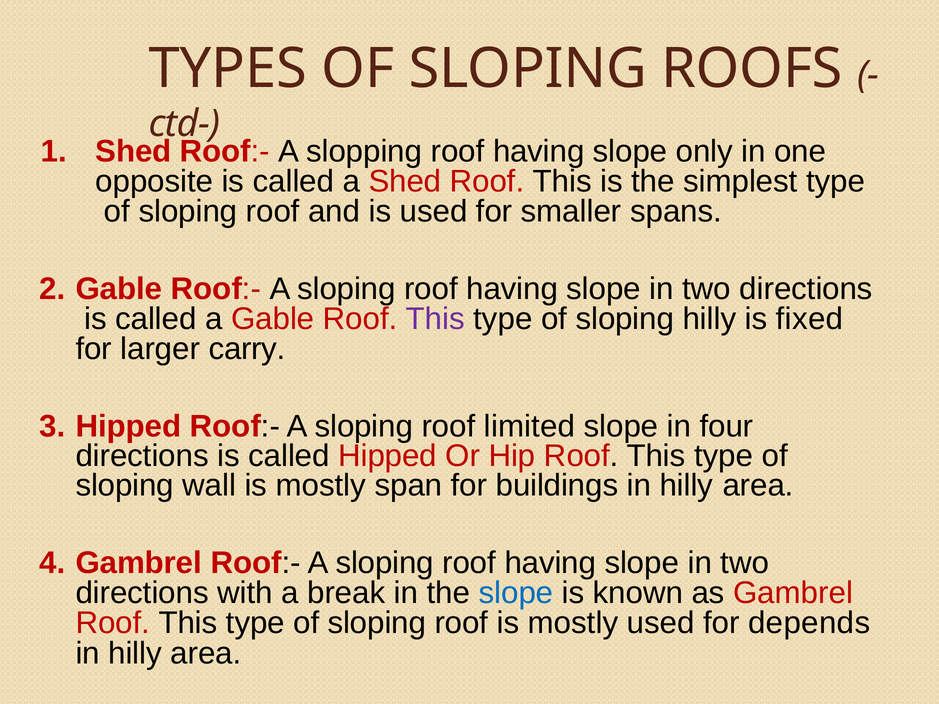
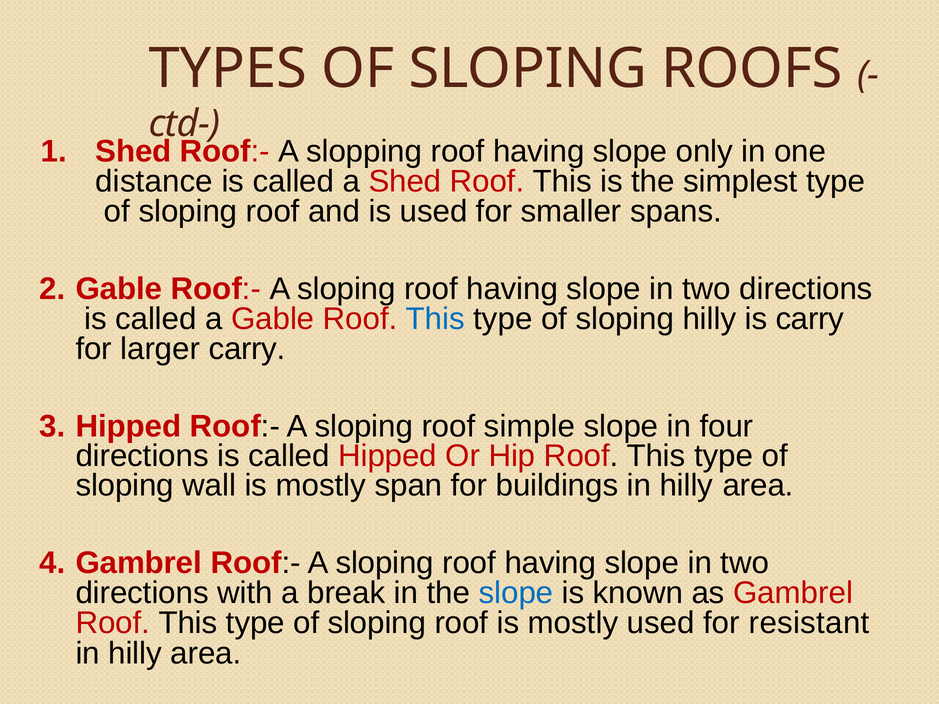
opposite: opposite -> distance
This at (435, 319) colour: purple -> blue
is fixed: fixed -> carry
limited: limited -> simple
depends: depends -> resistant
